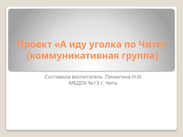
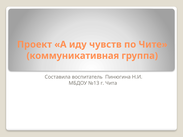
уголка: уголка -> чувств
